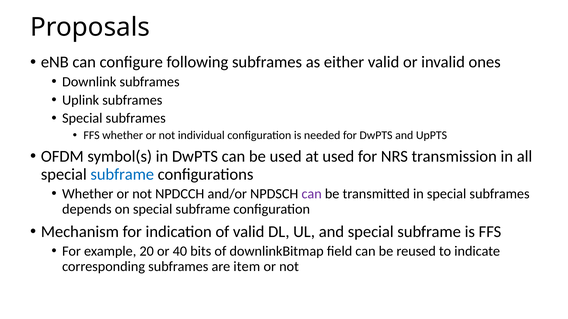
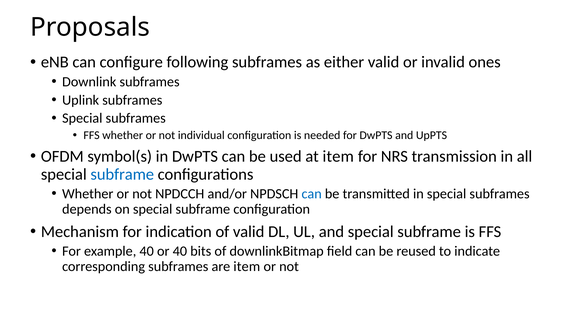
at used: used -> item
can at (312, 194) colour: purple -> blue
example 20: 20 -> 40
